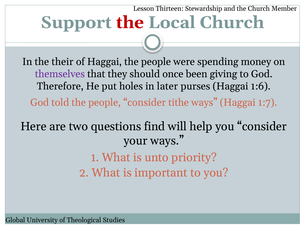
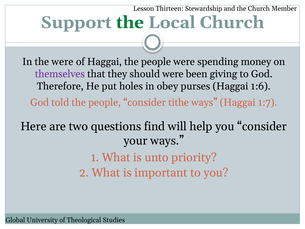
the at (130, 22) colour: red -> green
the their: their -> were
should once: once -> were
later: later -> obey
